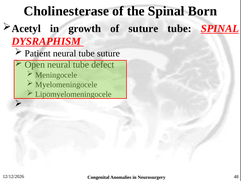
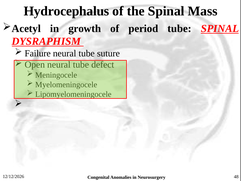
Cholinesterase: Cholinesterase -> Hydrocephalus
Born: Born -> Mass
of suture: suture -> period
Patient: Patient -> Failure
